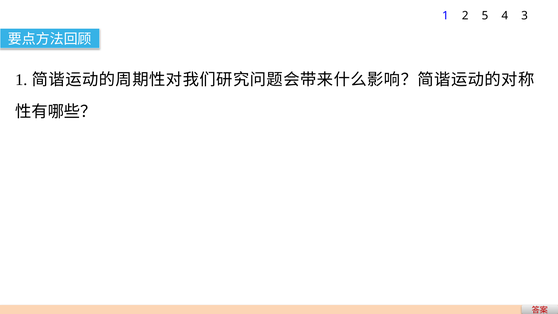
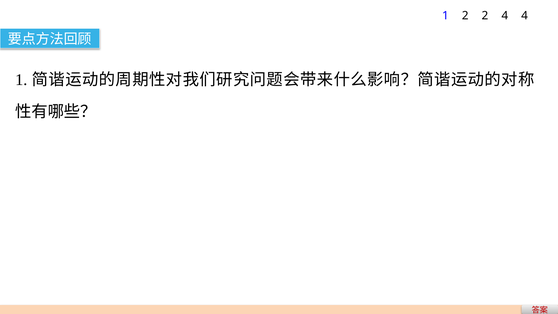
2 5: 5 -> 2
4 3: 3 -> 4
